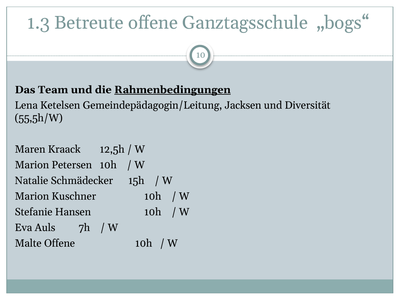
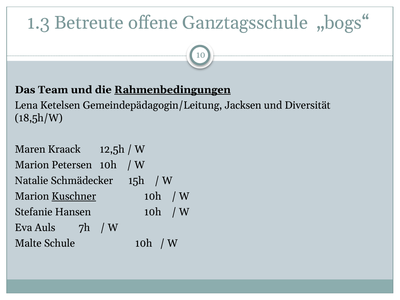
55,5h/W: 55,5h/W -> 18,5h/W
Kuschner underline: none -> present
Malte Offene: Offene -> Schule
